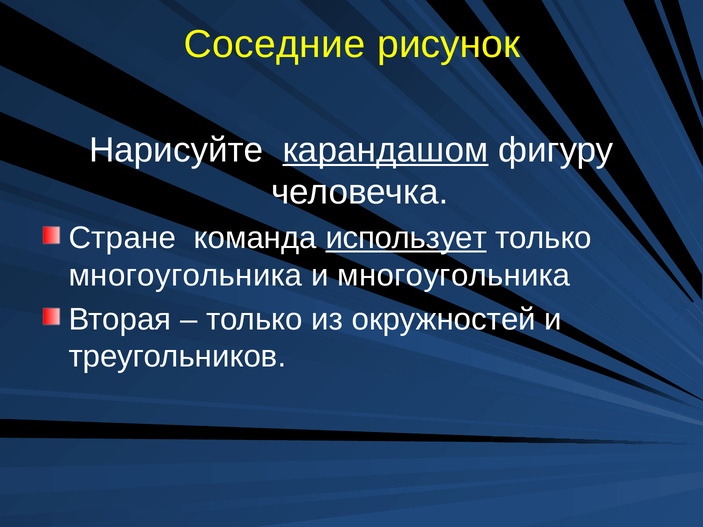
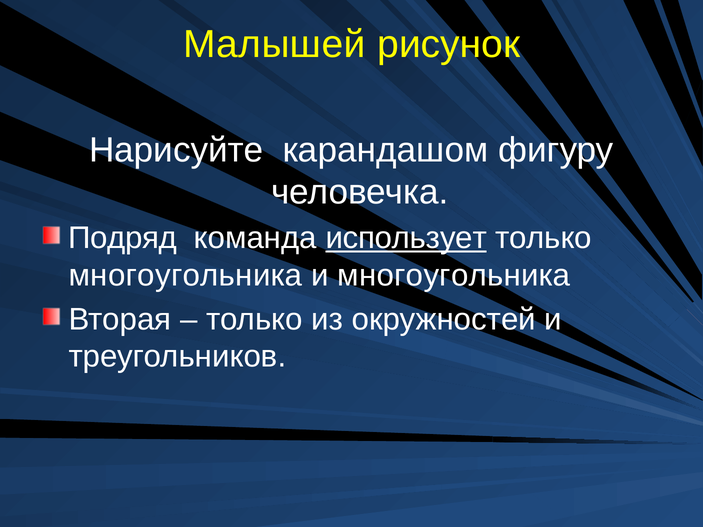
Соседние: Соседние -> Малышей
карандашом underline: present -> none
Стране: Стране -> Подряд
